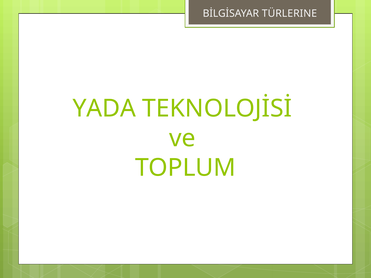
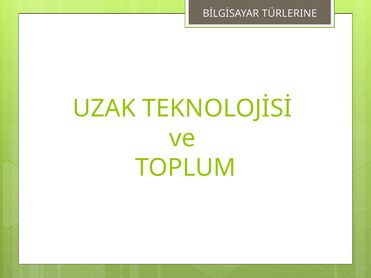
YADA: YADA -> UZAK
